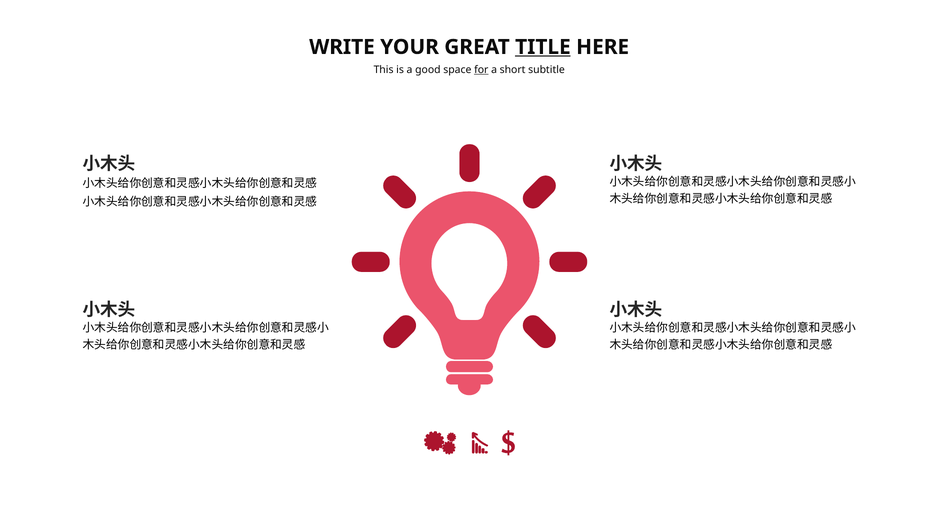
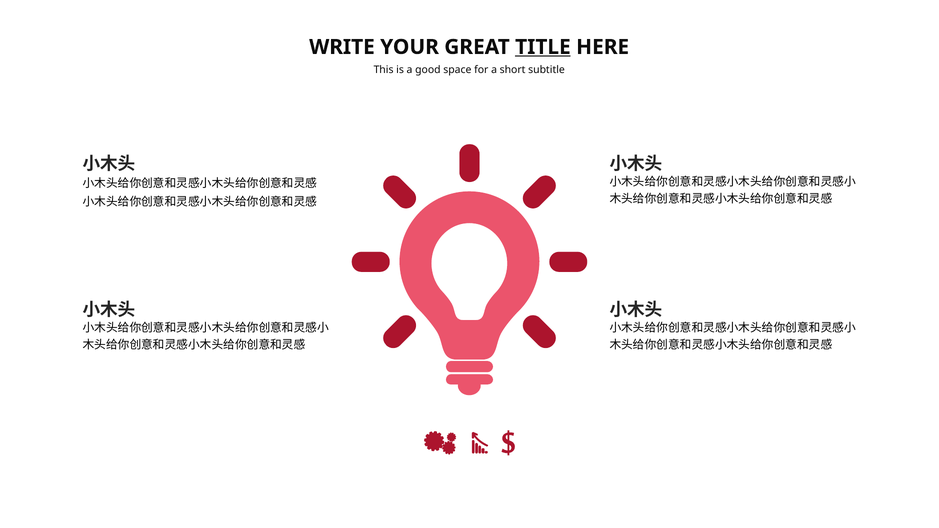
for underline: present -> none
